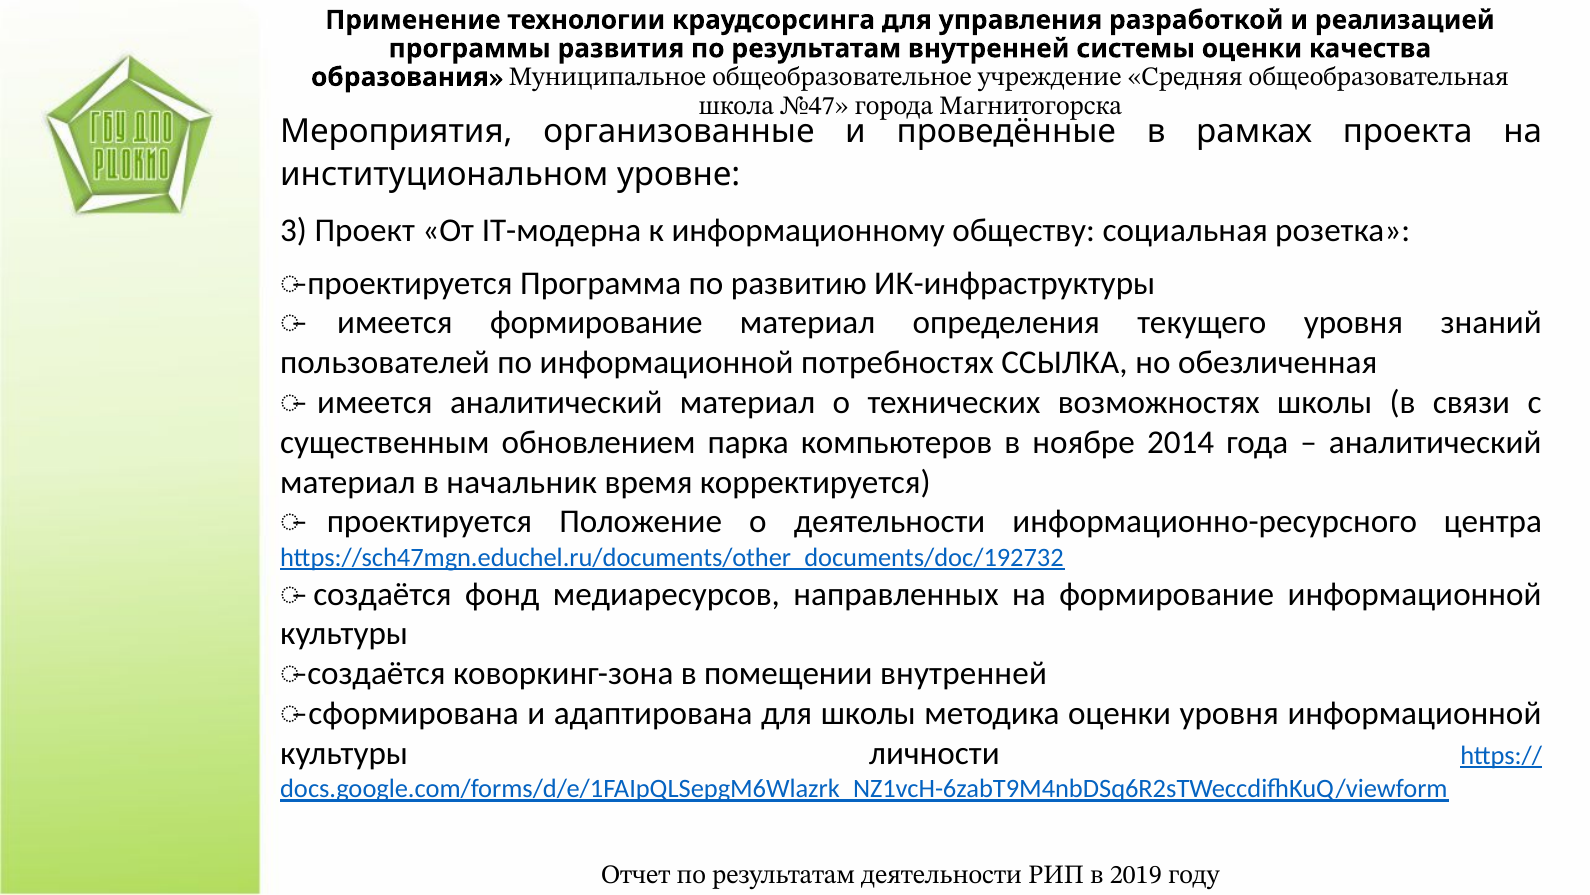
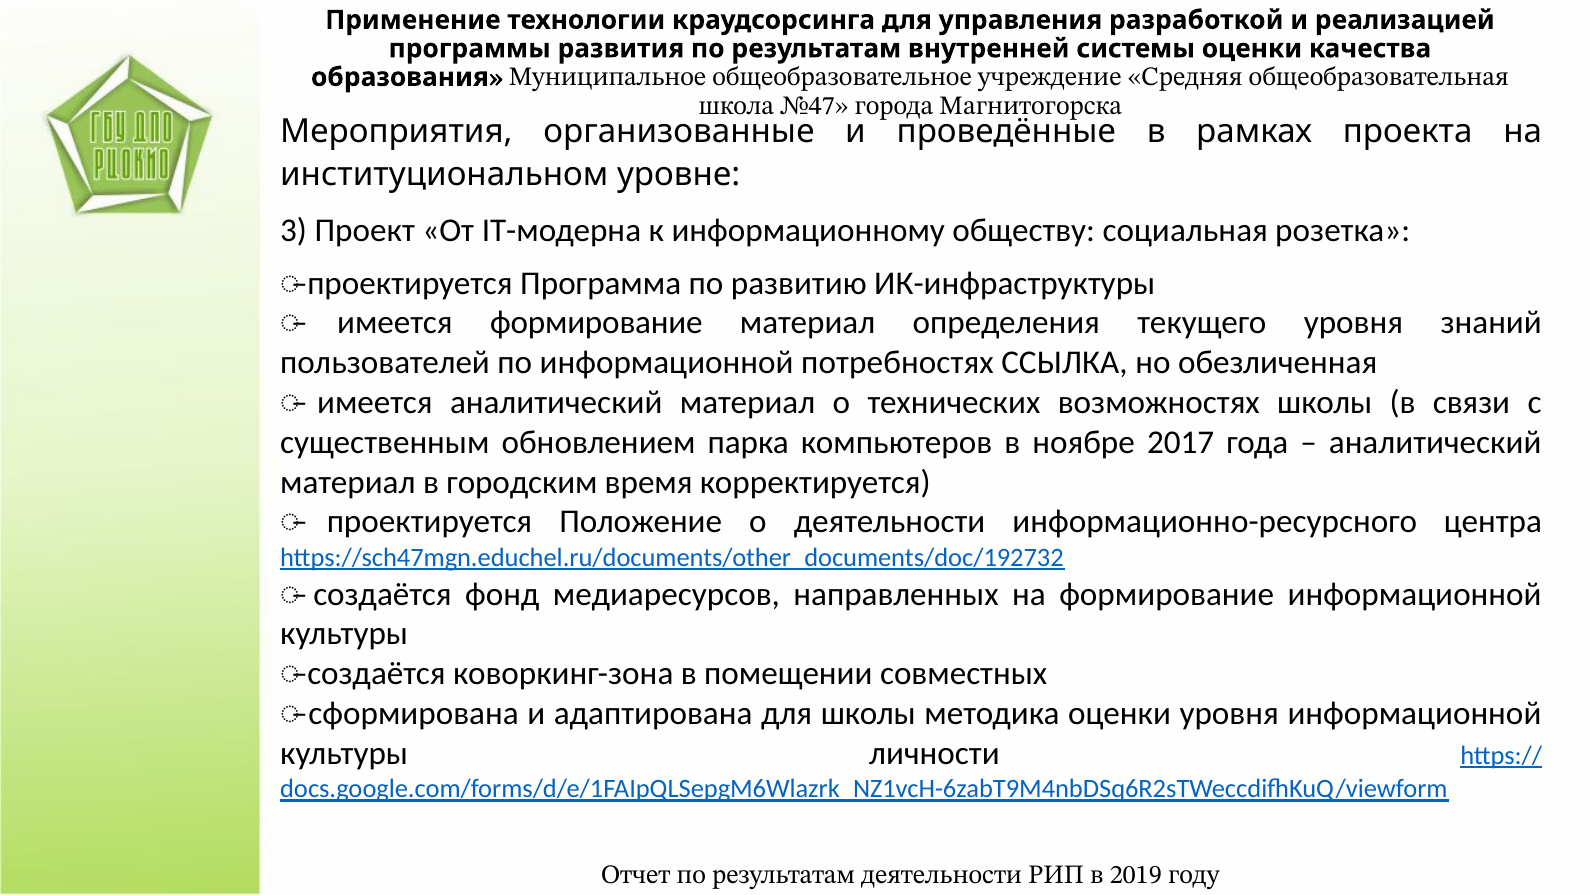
2014: 2014 -> 2017
начальник: начальник -> городским
помещении внутренней: внутренней -> совместных
